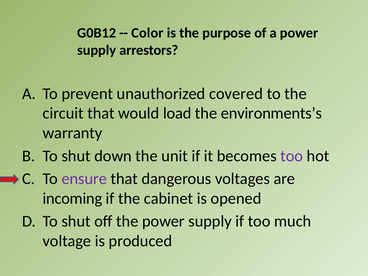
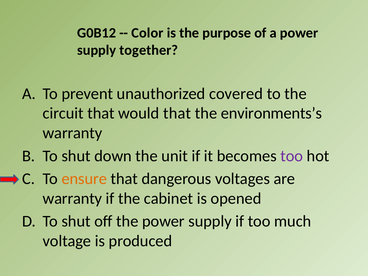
arrestors: arrestors -> together
would load: load -> that
ensure colour: purple -> orange
incoming at (72, 198): incoming -> warranty
